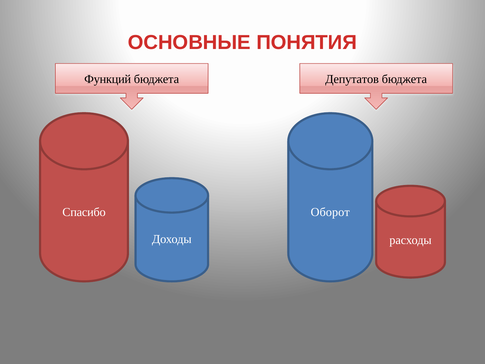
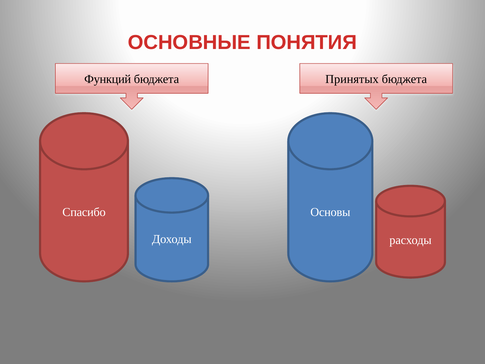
Депутатов: Депутатов -> Принятых
Оборот: Оборот -> Основы
